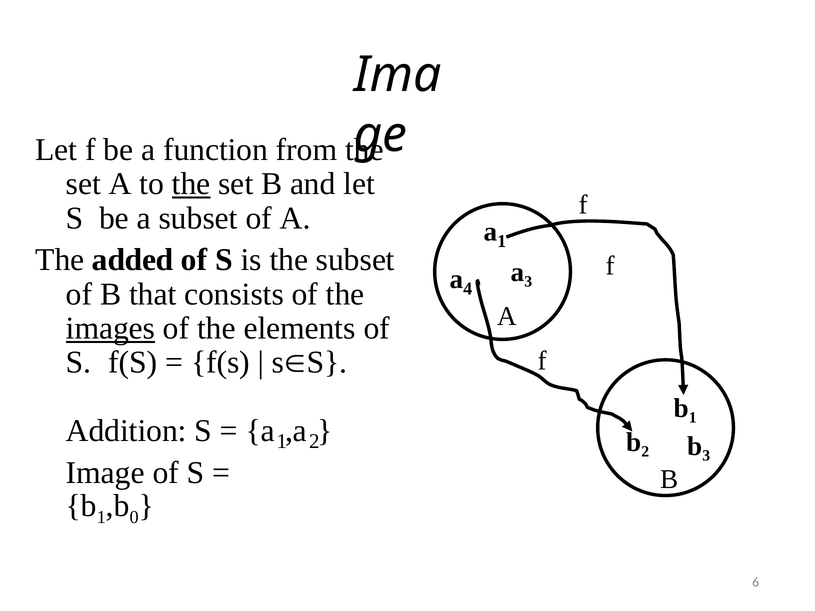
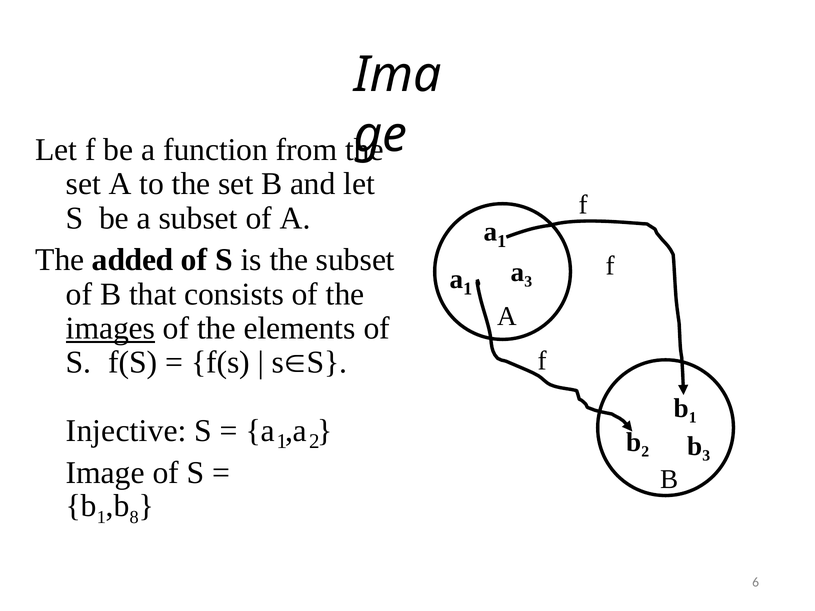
the at (191, 184) underline: present -> none
a 4: 4 -> 1
Addition: Addition -> Injective
0: 0 -> 8
